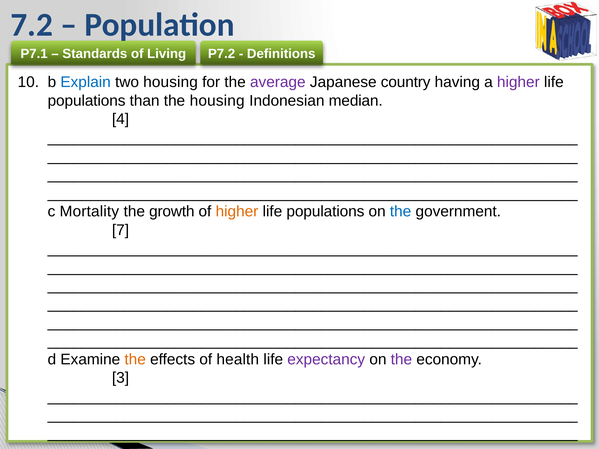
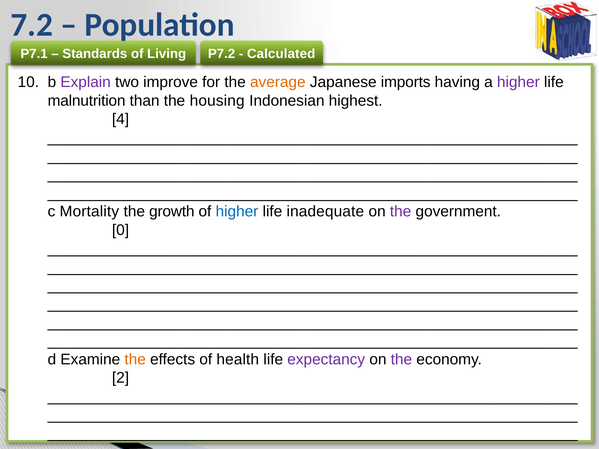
Definitions: Definitions -> Calculated
Explain colour: blue -> purple
two housing: housing -> improve
average colour: purple -> orange
country: country -> imports
populations at (87, 101): populations -> malnutrition
median: median -> highest
higher at (237, 212) colour: orange -> blue
populations at (325, 212): populations -> inadequate
the at (401, 212) colour: blue -> purple
7: 7 -> 0
3: 3 -> 2
